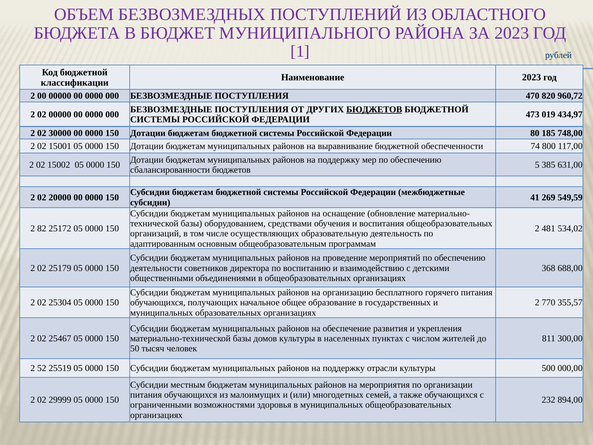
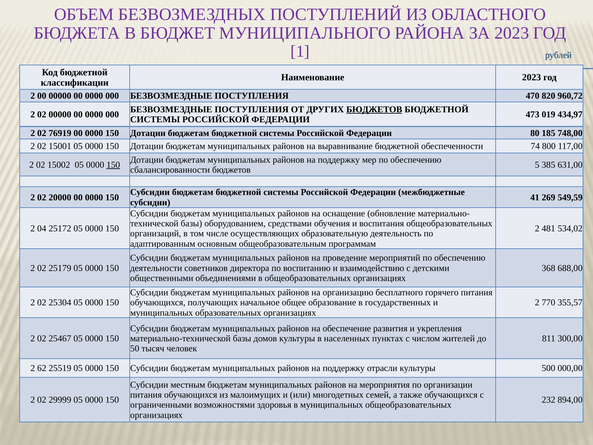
30000: 30000 -> 76919
150 at (113, 165) underline: none -> present
82: 82 -> 04
52: 52 -> 62
